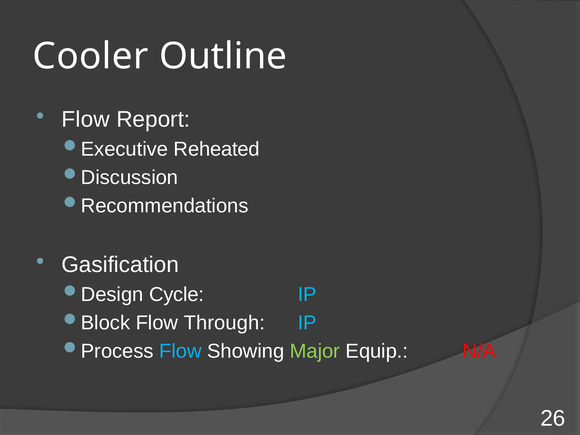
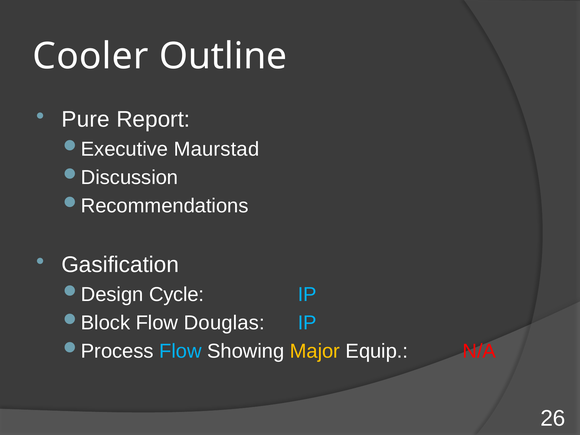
Flow at (86, 119): Flow -> Pure
Reheated: Reheated -> Maurstad
Through: Through -> Douglas
Major colour: light green -> yellow
